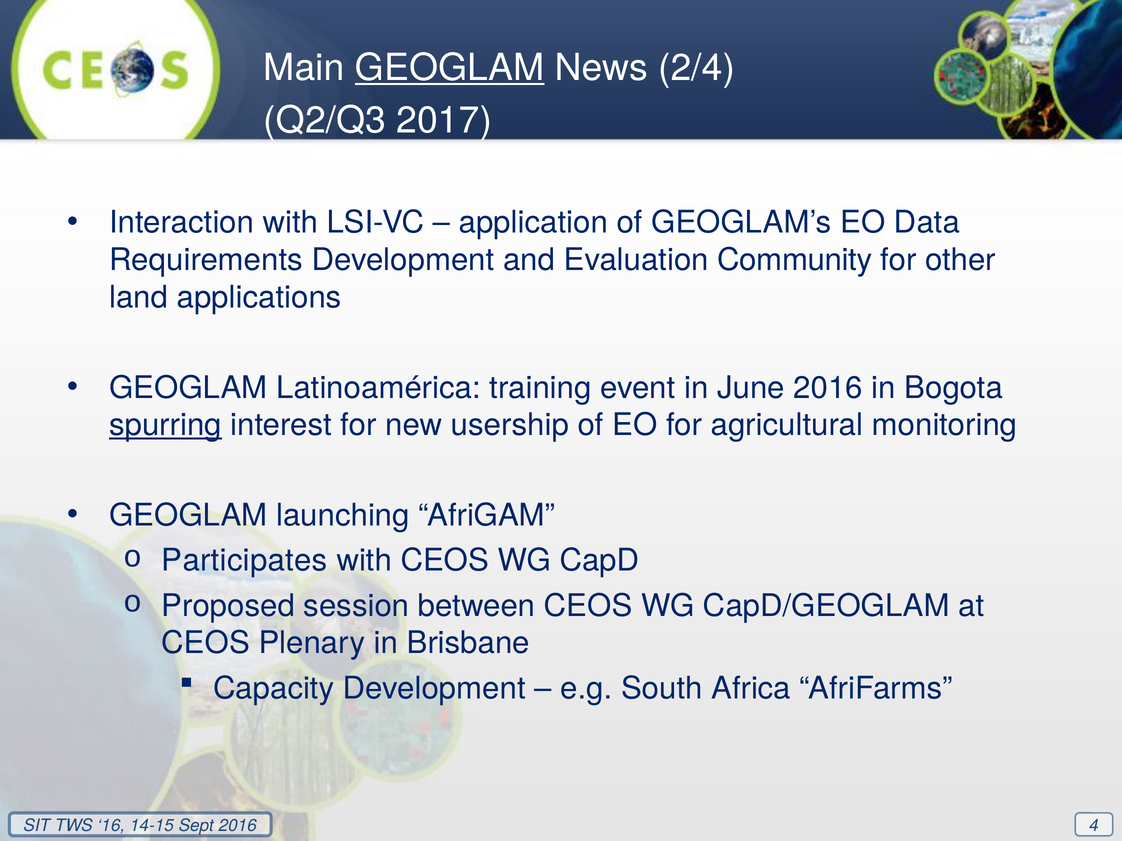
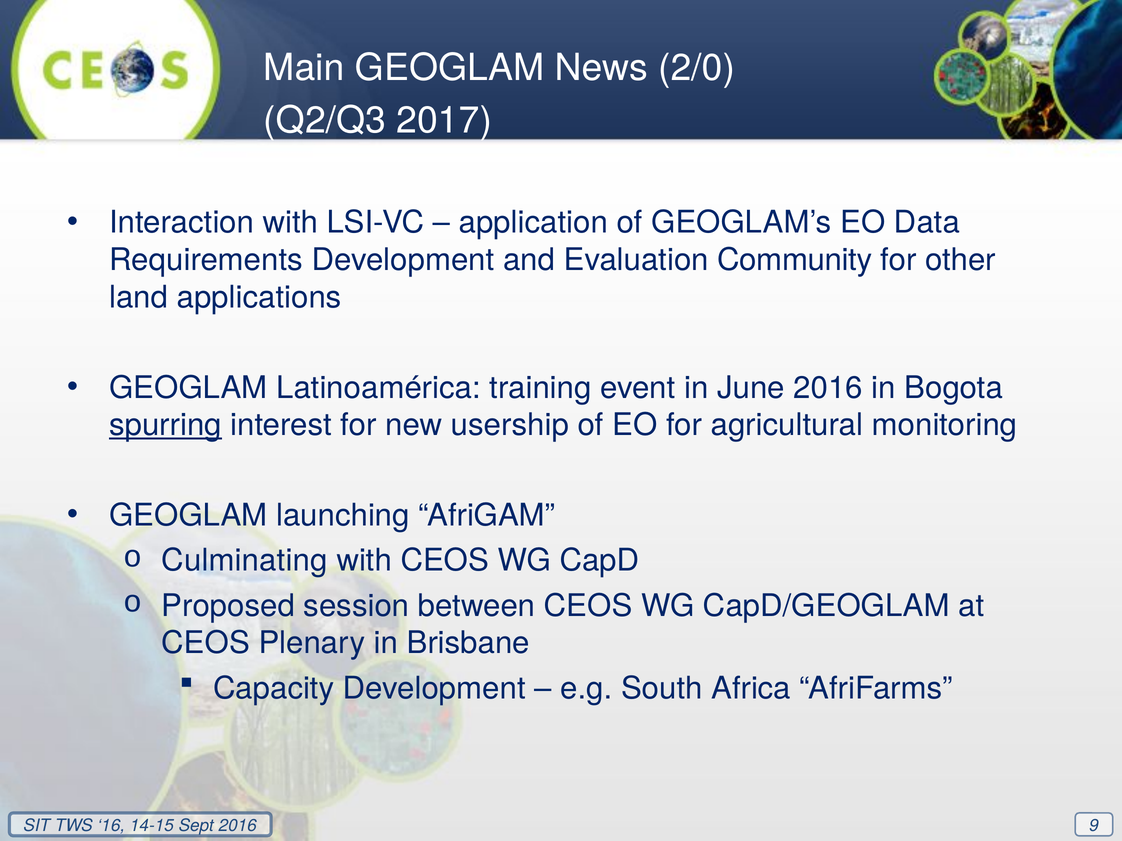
GEOGLAM at (450, 68) underline: present -> none
2/4: 2/4 -> 2/0
Participates: Participates -> Culminating
4: 4 -> 9
